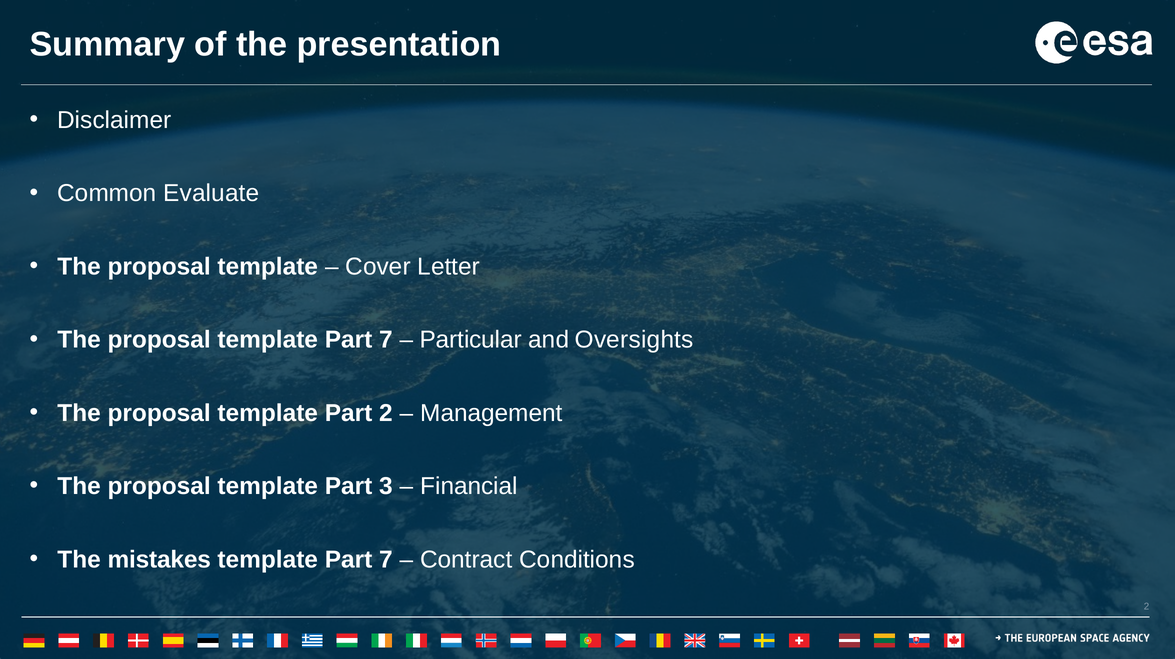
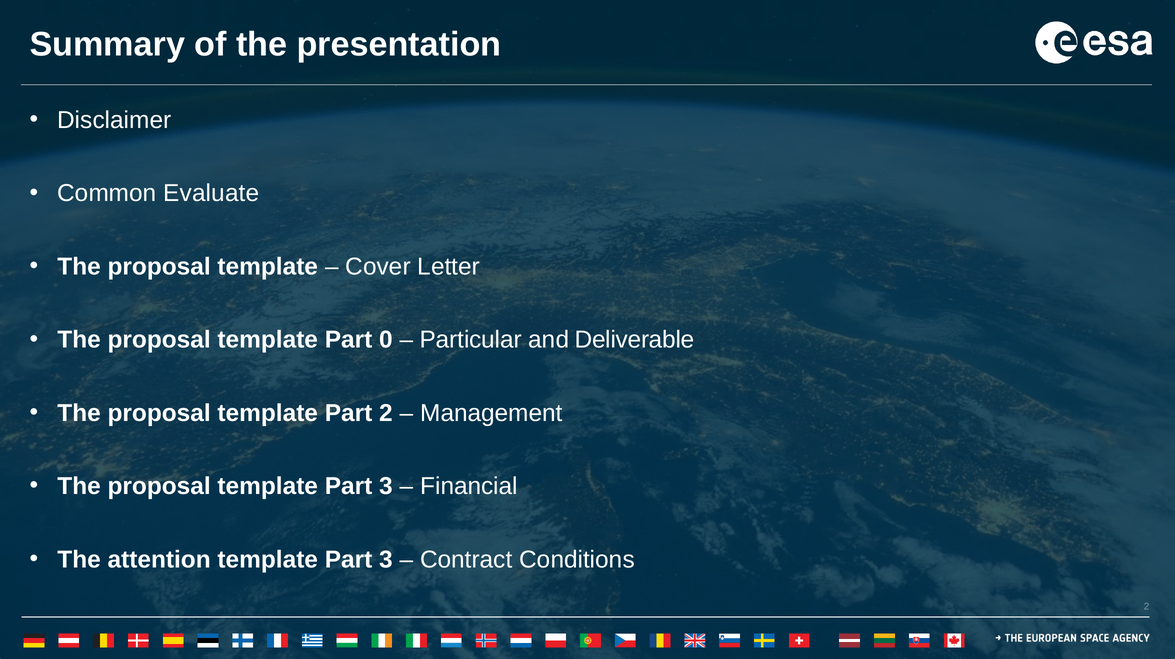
proposal template Part 7: 7 -> 0
Oversights: Oversights -> Deliverable
mistakes: mistakes -> attention
7 at (386, 560): 7 -> 3
